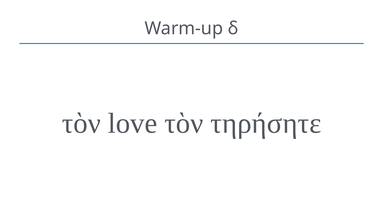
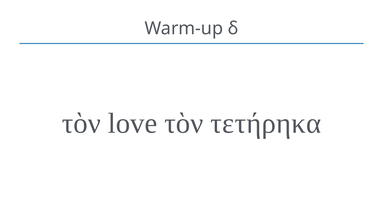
τηρήσητε: τηρήσητε -> τετήρηκα
